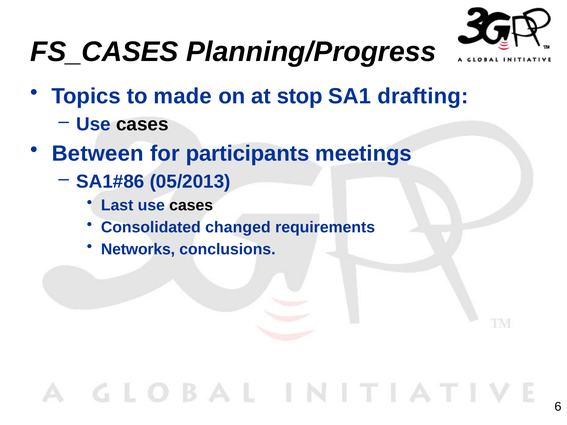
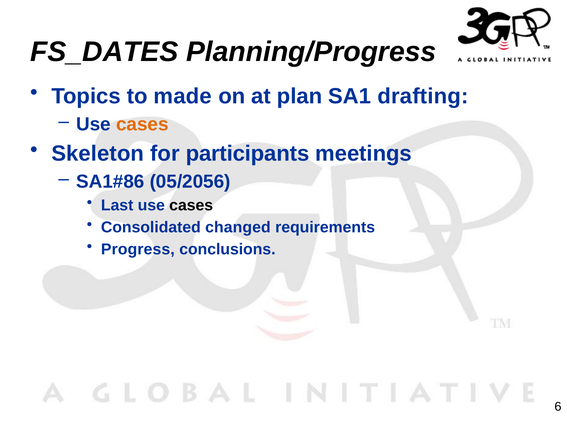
FS_CASES: FS_CASES -> FS_DATES
stop: stop -> plan
cases at (142, 124) colour: black -> orange
Between: Between -> Skeleton
05/2013: 05/2013 -> 05/2056
Networks: Networks -> Progress
